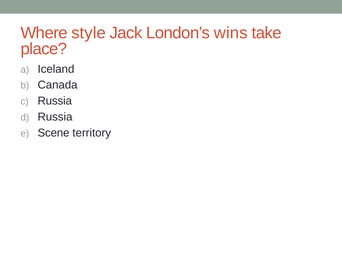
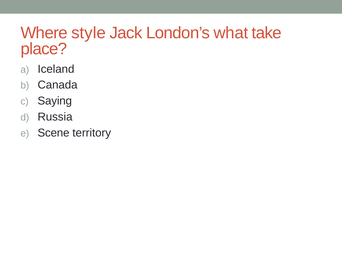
wins: wins -> what
Russia at (55, 101): Russia -> Saying
